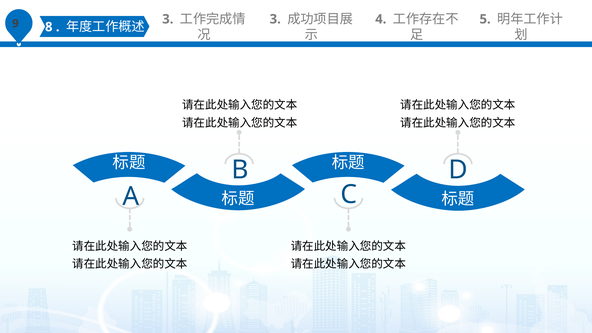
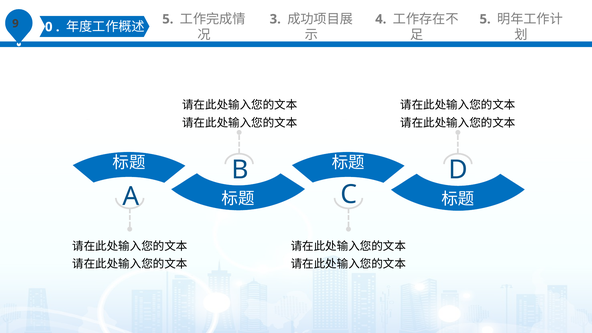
8: 8 -> 0
3 at (168, 19): 3 -> 5
